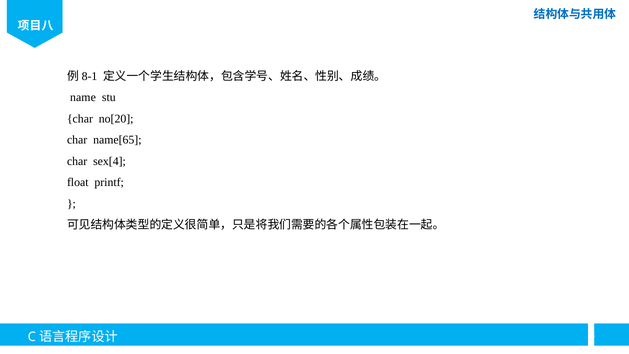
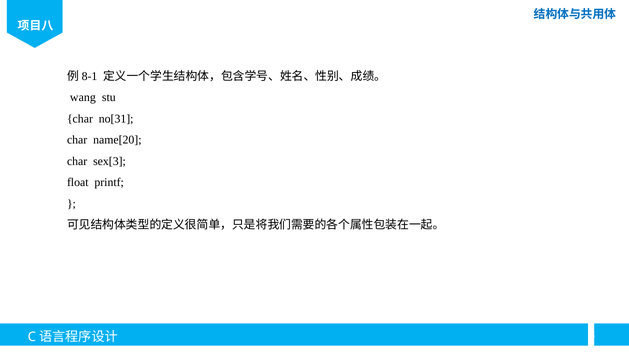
name: name -> wang
no[20: no[20 -> no[31
name[65: name[65 -> name[20
sex[4: sex[4 -> sex[3
